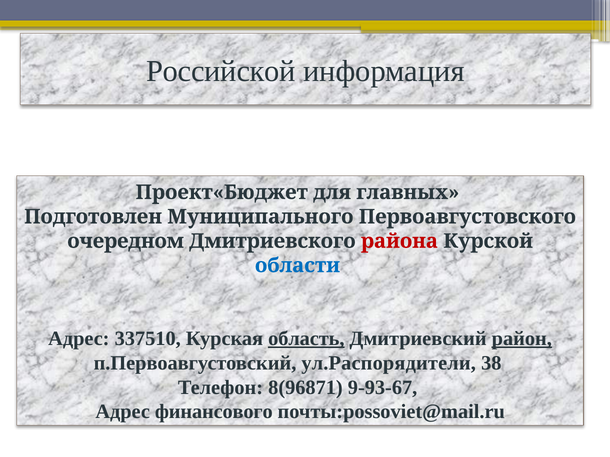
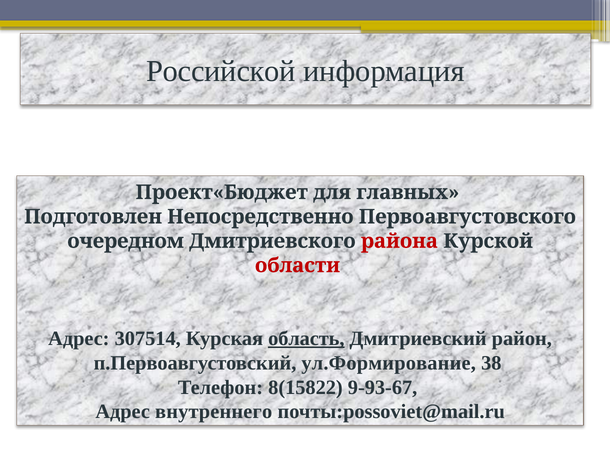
Муниципального: Муниципального -> Непосредственно
области colour: blue -> red
337510: 337510 -> 307514
район underline: present -> none
ул.Распорядители: ул.Распорядители -> ул.Формирование
8(96871: 8(96871 -> 8(15822
финансового: финансового -> внутреннего
